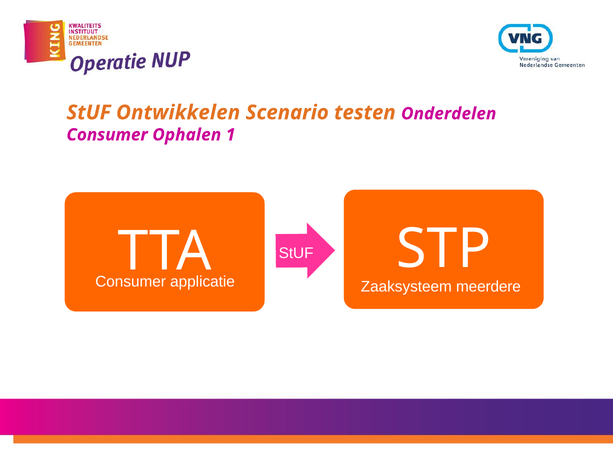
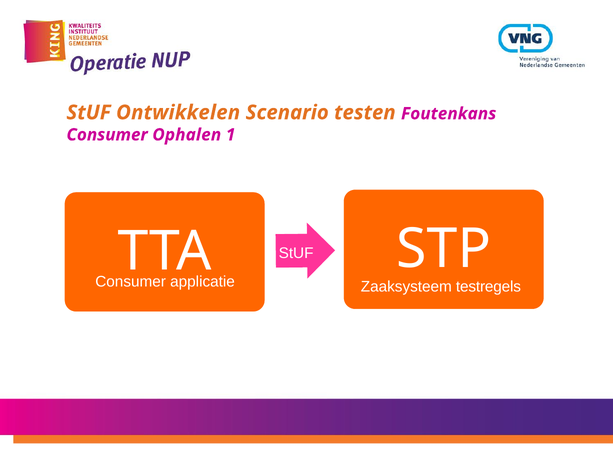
Onderdelen: Onderdelen -> Foutenkans
meerdere: meerdere -> testregels
